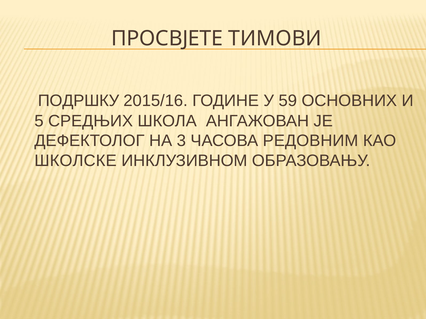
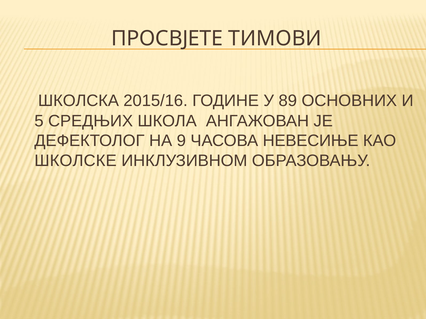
ПОДРШКУ: ПОДРШКУ -> ШКОЛСКА
59: 59 -> 89
3: 3 -> 9
РЕДОВНИМ: РЕДОВНИМ -> НЕВЕСИЊЕ
